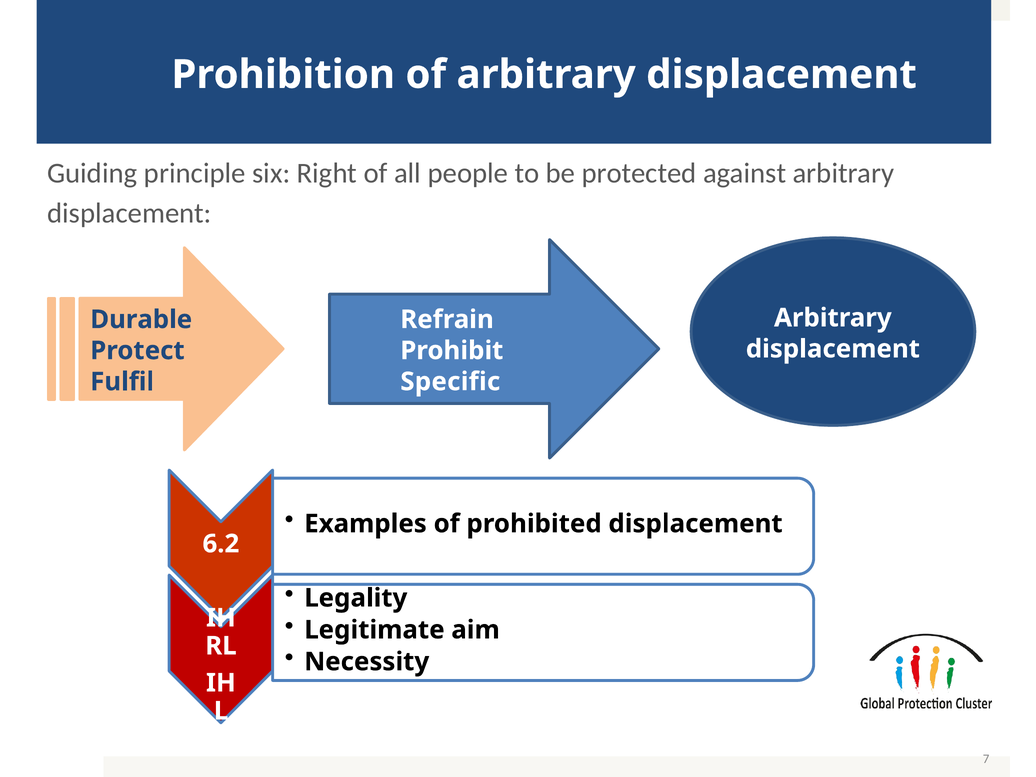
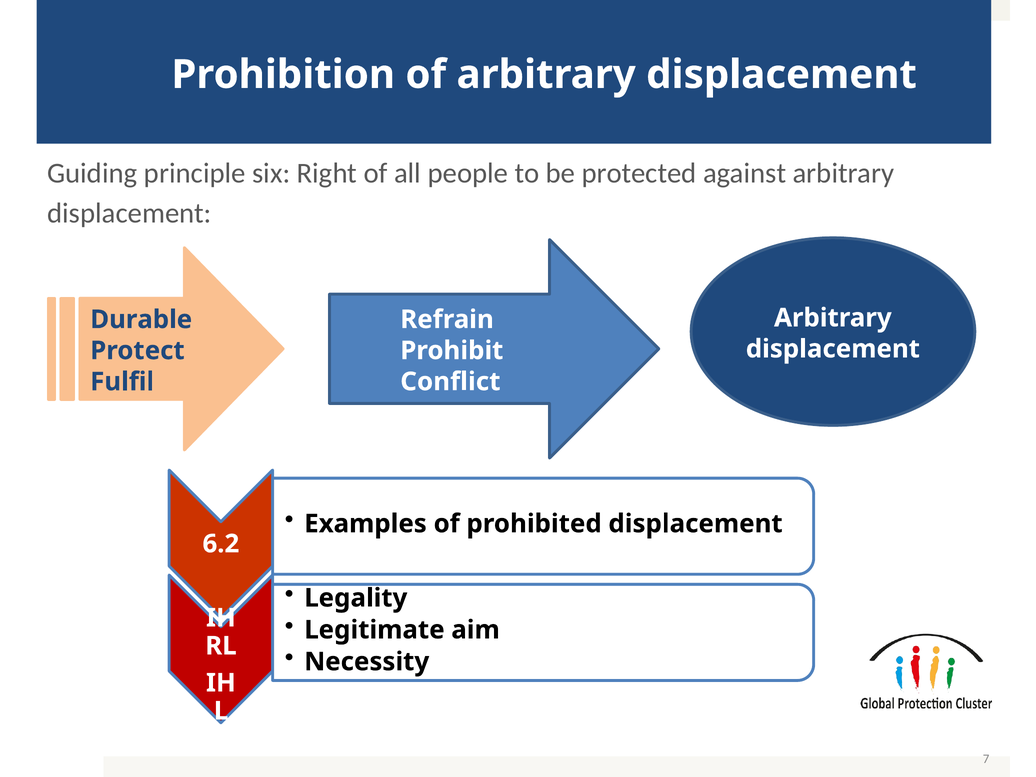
Specific: Specific -> Conflict
